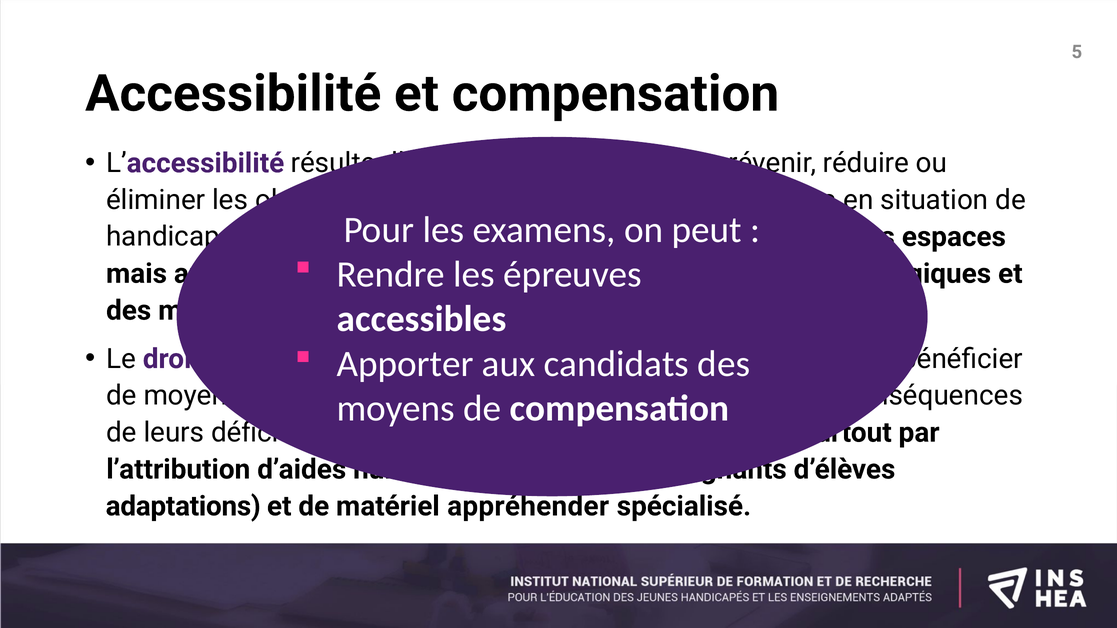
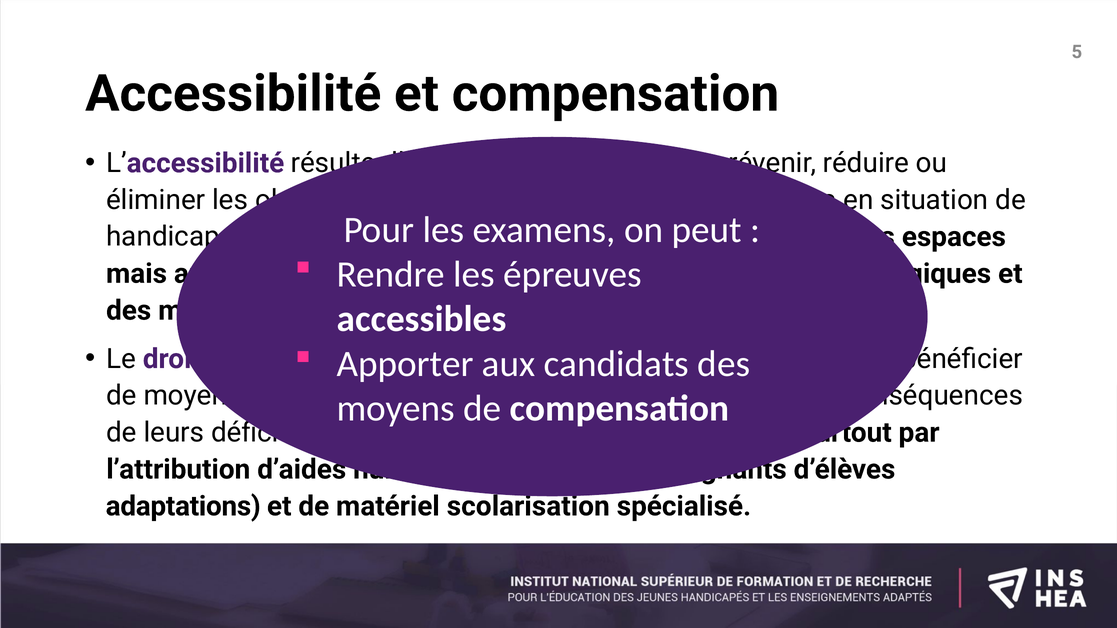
matériel appréhender: appréhender -> scolarisation
